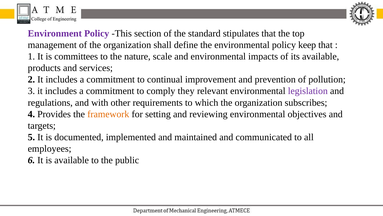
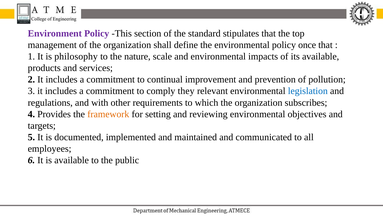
keep: keep -> once
committees: committees -> philosophy
legislation colour: purple -> blue
